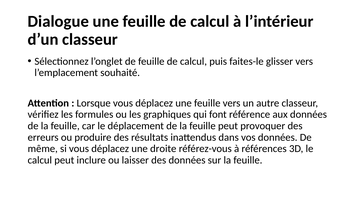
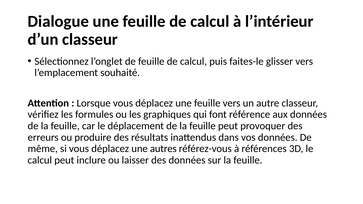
droite: droite -> autres
